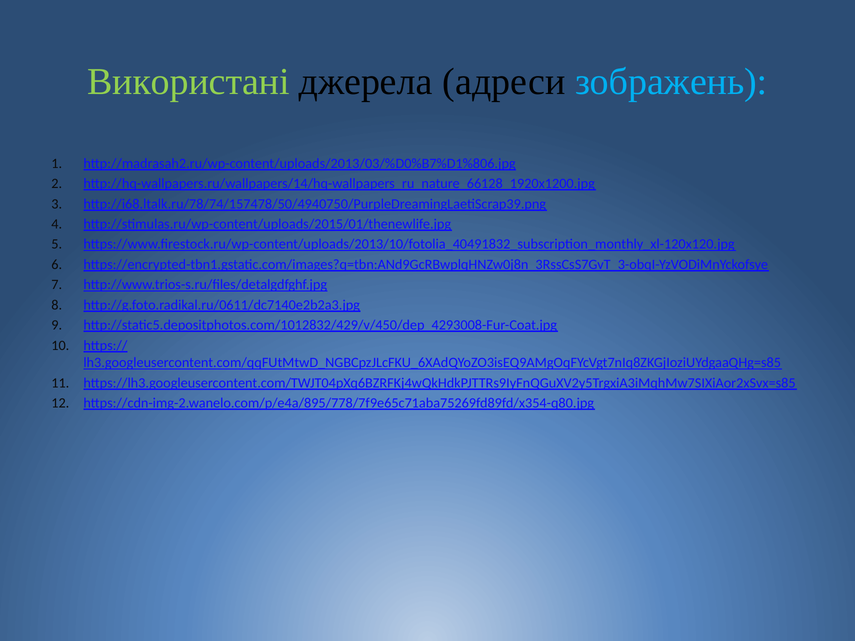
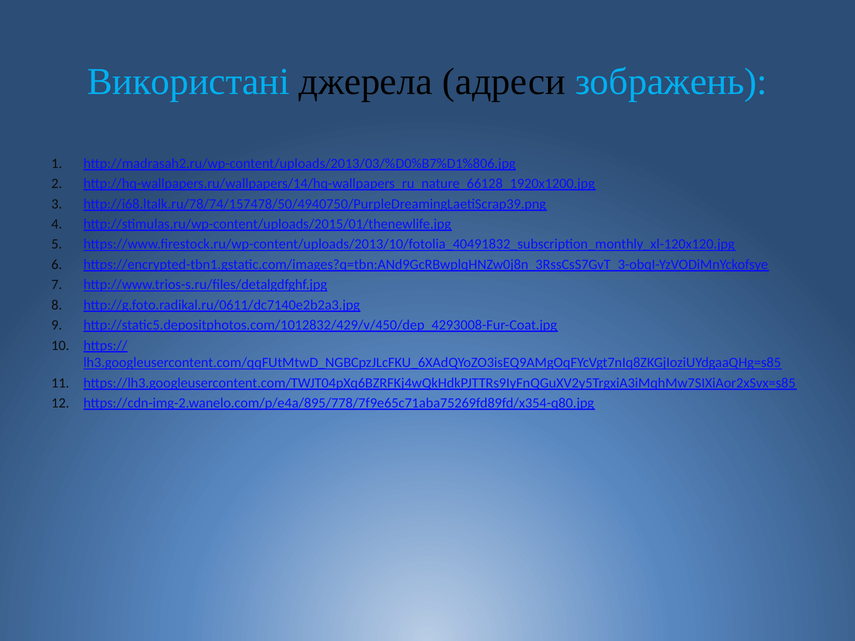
Використані colour: light green -> light blue
